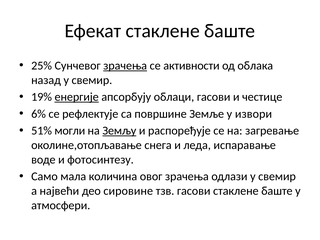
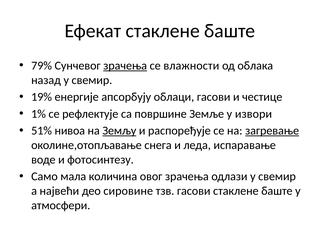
25%: 25% -> 79%
активности: активности -> влажности
енергије underline: present -> none
6%: 6% -> 1%
могли: могли -> нивоа
загревање underline: none -> present
